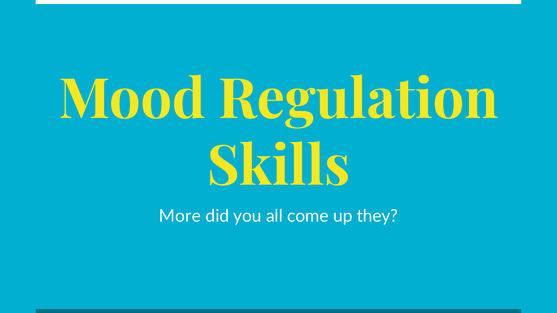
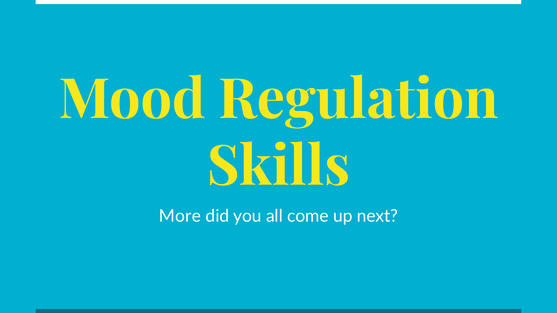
they: they -> next
